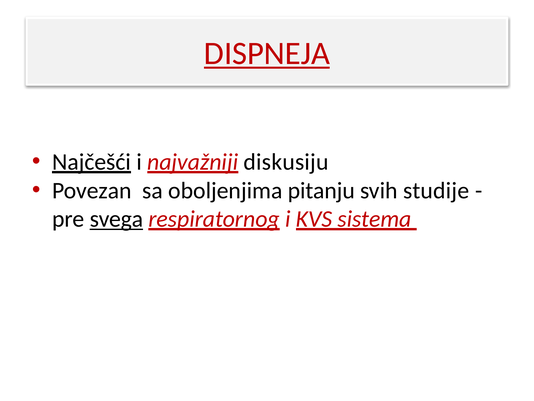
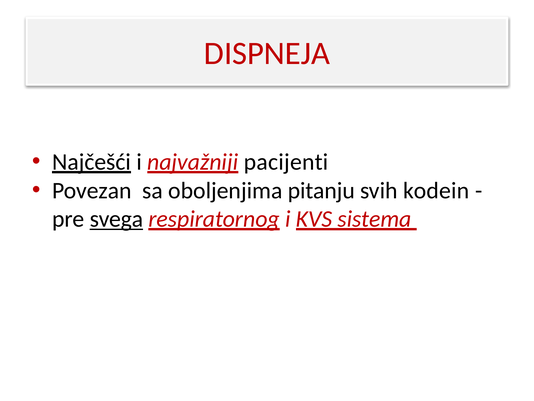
DISPNEJA underline: present -> none
diskusiju: diskusiju -> pacijenti
studije: studije -> kodein
